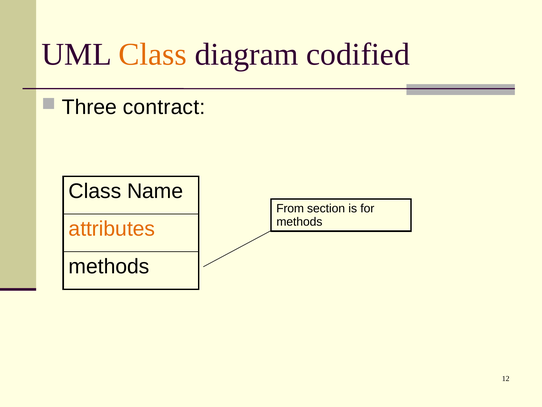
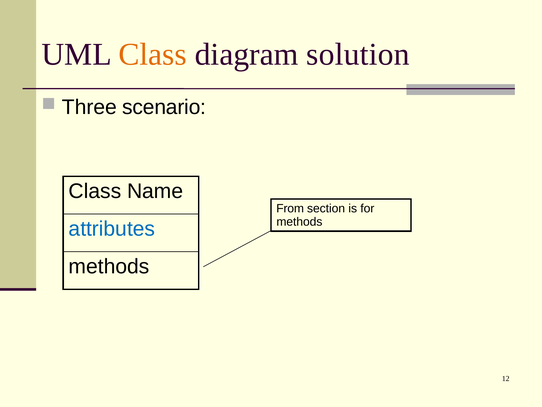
codified: codified -> solution
contract: contract -> scenario
attributes colour: orange -> blue
